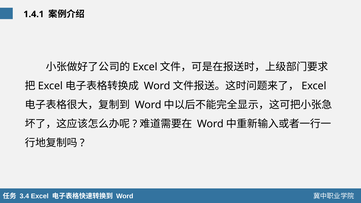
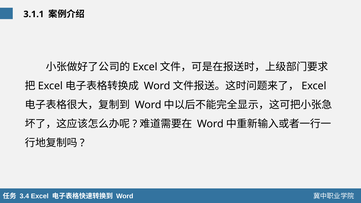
1.4.1: 1.4.1 -> 3.1.1
